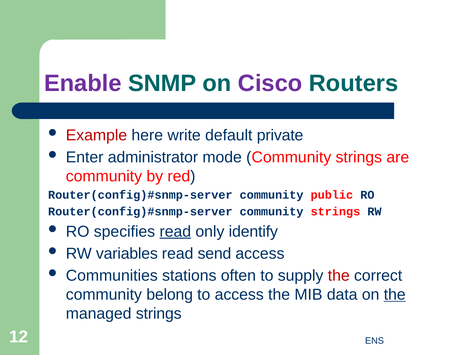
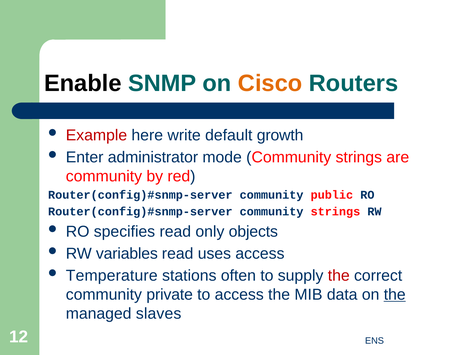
Enable colour: purple -> black
Cisco colour: purple -> orange
private: private -> growth
read at (175, 231) underline: present -> none
identify: identify -> objects
send: send -> uses
Communities: Communities -> Temperature
belong: belong -> private
managed strings: strings -> slaves
